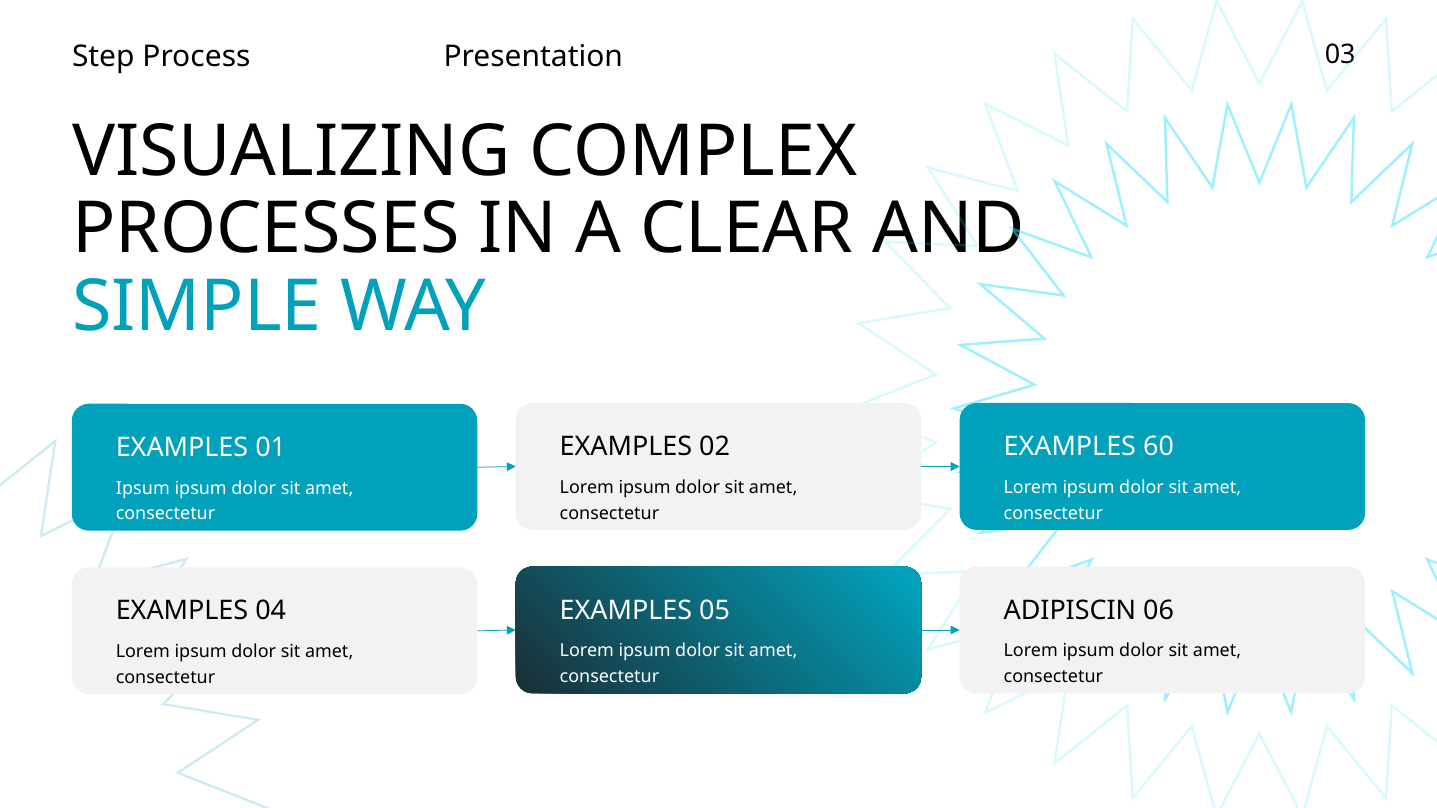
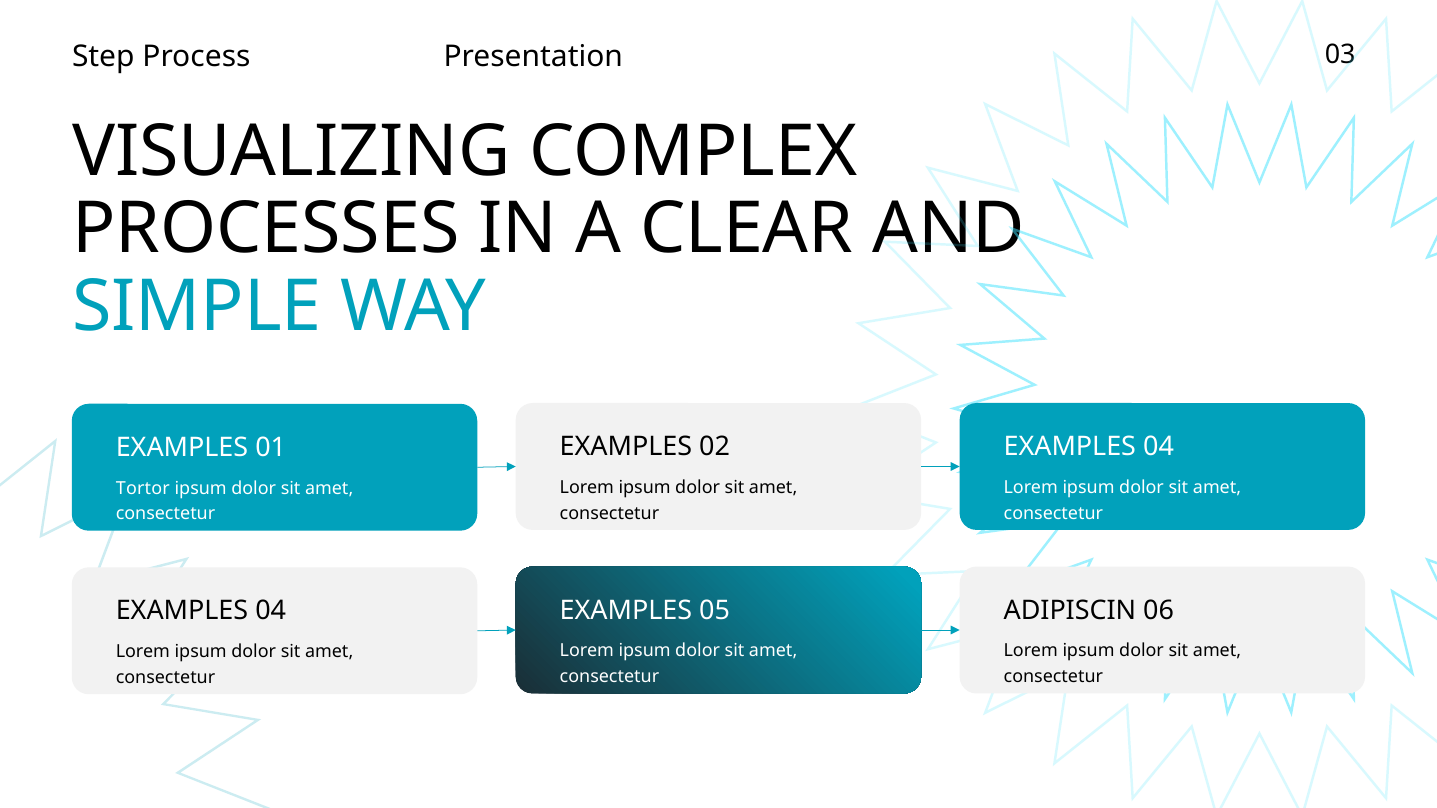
60 at (1159, 447): 60 -> 04
Ipsum at (143, 488): Ipsum -> Tortor
